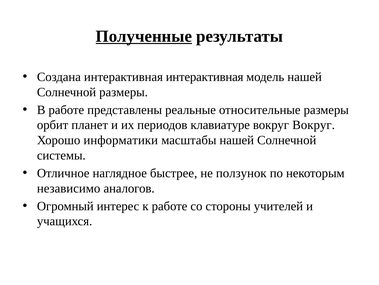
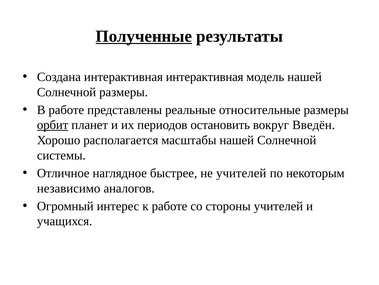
орбит underline: none -> present
клавиатуре: клавиатуре -> остановить
вокруг Вокруг: Вокруг -> Введён
информатики: информатики -> располагается
не ползунок: ползунок -> учителей
